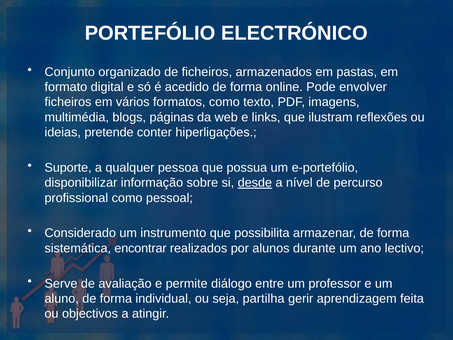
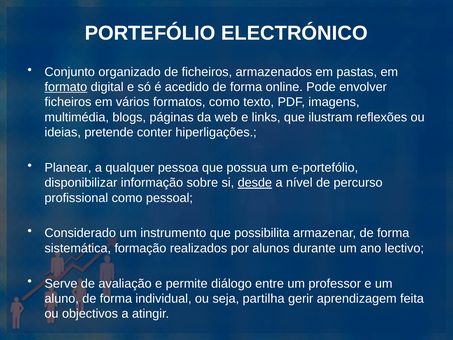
formato underline: none -> present
Suporte: Suporte -> Planear
encontrar: encontrar -> formação
